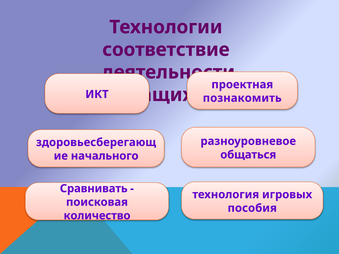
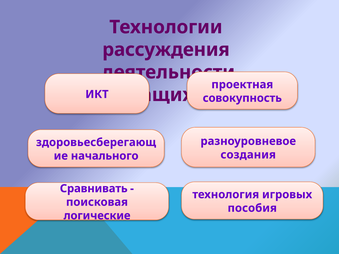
соответствие: соответствие -> рассуждения
познакомить: познакомить -> совокупность
общаться: общаться -> создания
количество: количество -> логические
